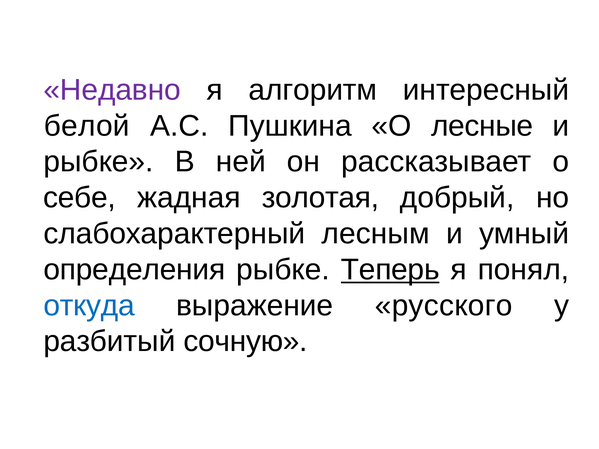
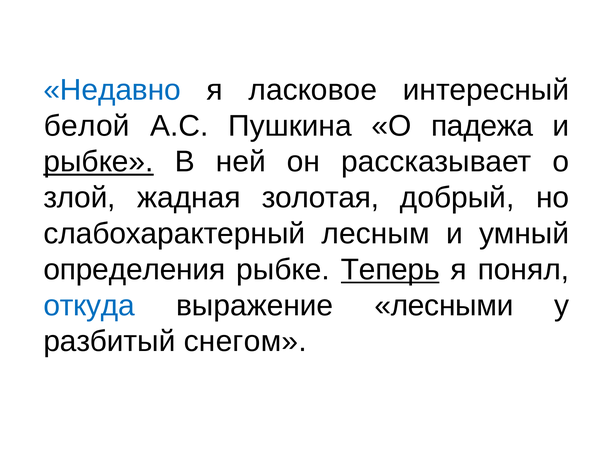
Недавно colour: purple -> blue
алгоритм: алгоритм -> ласковое
лесные: лесные -> падежа
рыбке at (98, 162) underline: none -> present
себе: себе -> злой
русского: русского -> лесными
сочную: сочную -> снегом
